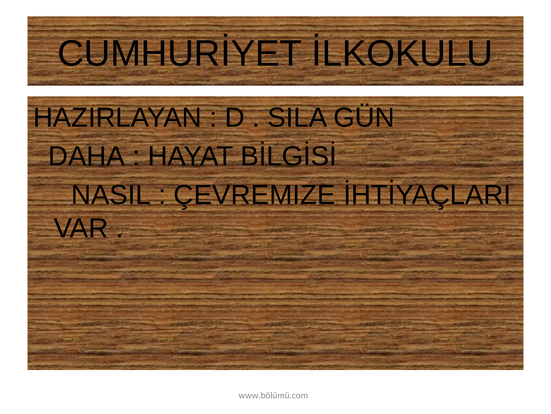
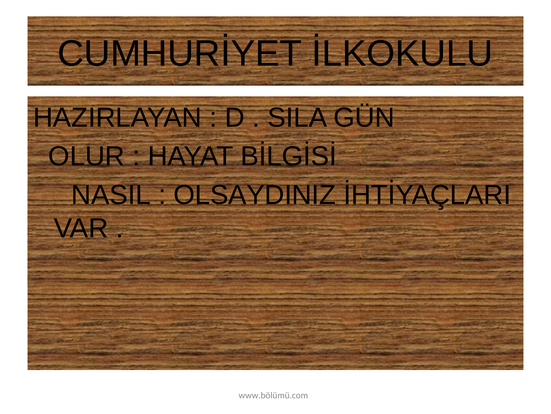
DAHA: DAHA -> OLUR
ÇEVREMIZE: ÇEVREMIZE -> OLSAYDINIZ
